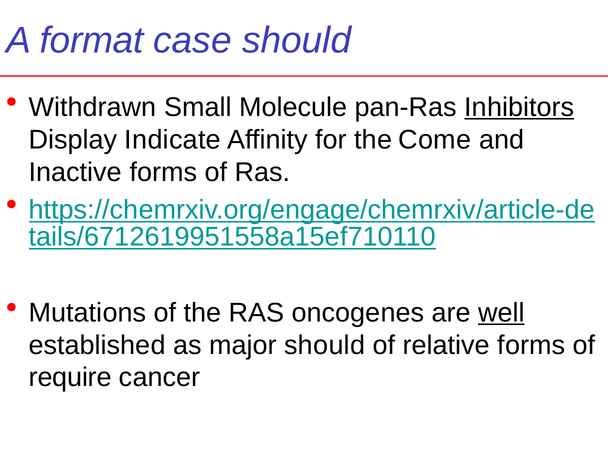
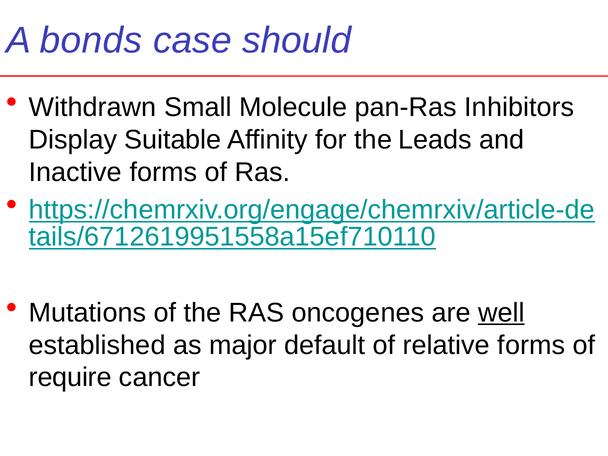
format: format -> bonds
Inhibitors underline: present -> none
Indicate: Indicate -> Suitable
Come: Come -> Leads
major should: should -> default
